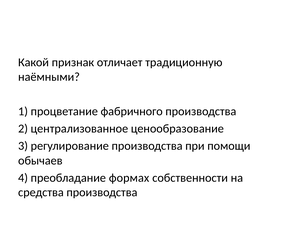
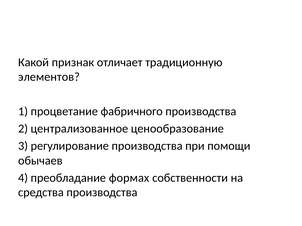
наёмными: наёмными -> элементов
